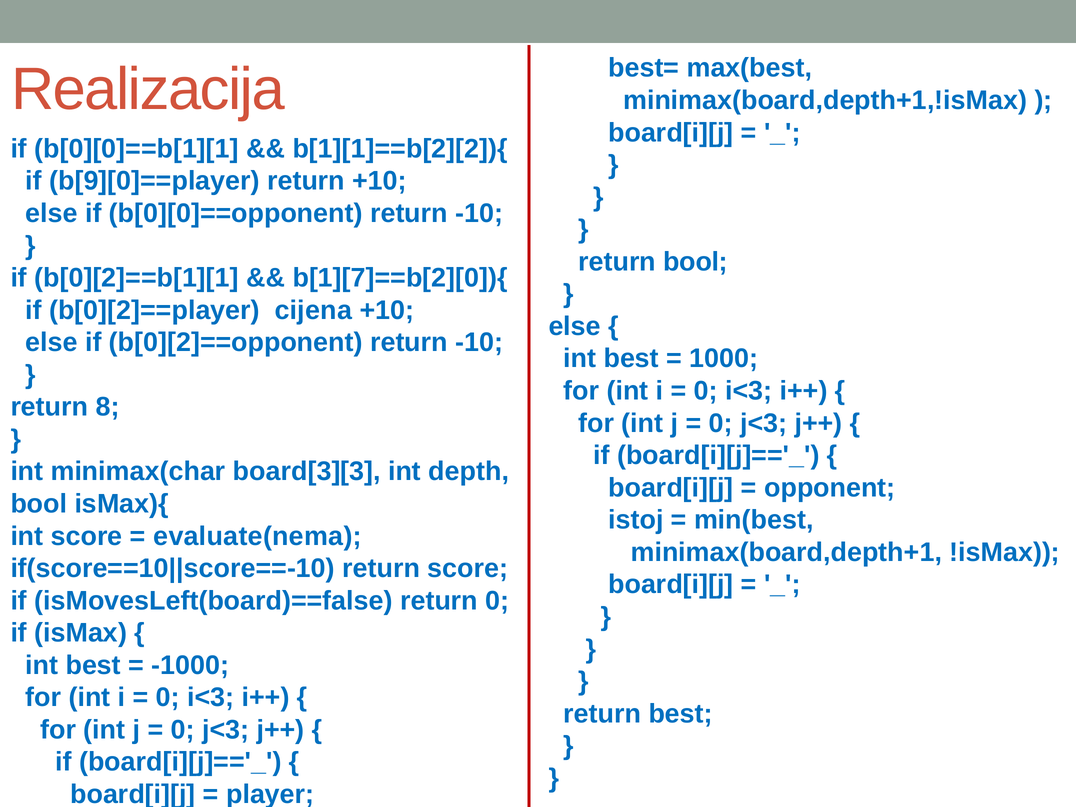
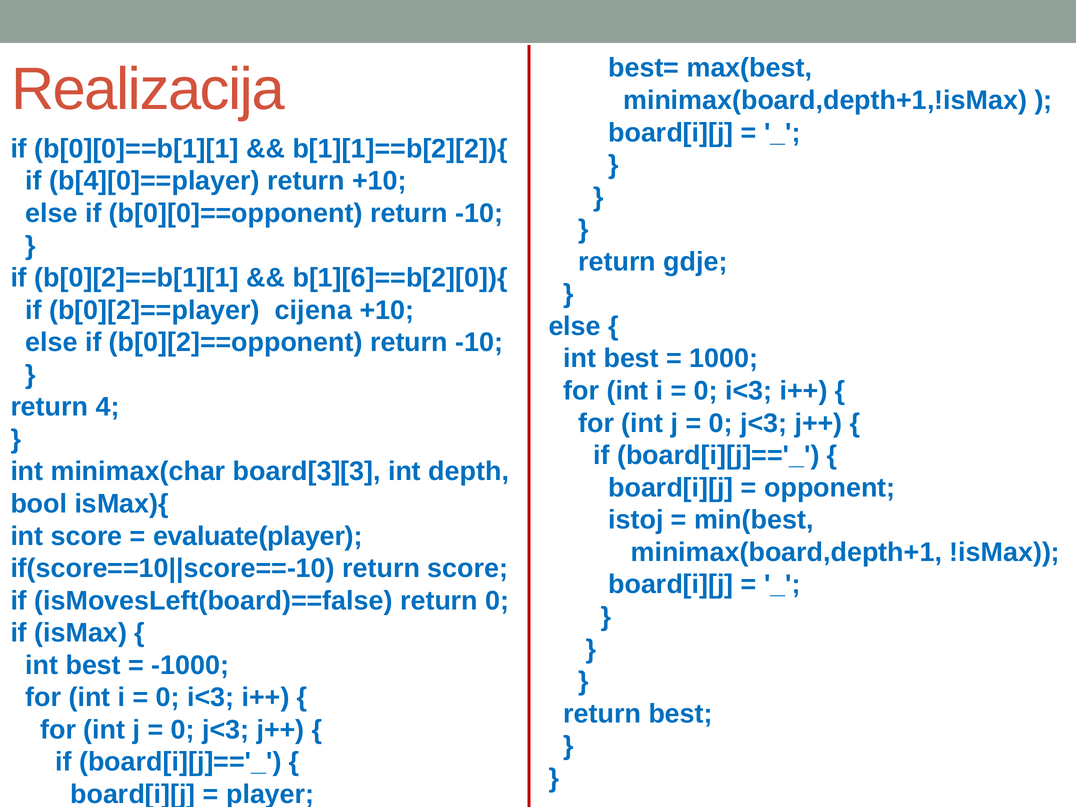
b[9][0]==player: b[9][0]==player -> b[4][0]==player
return bool: bool -> gdje
b[1][7]==b[2][0]){: b[1][7]==b[2][0]){ -> b[1][6]==b[2][0]){
8: 8 -> 4
evaluate(nema: evaluate(nema -> evaluate(player
